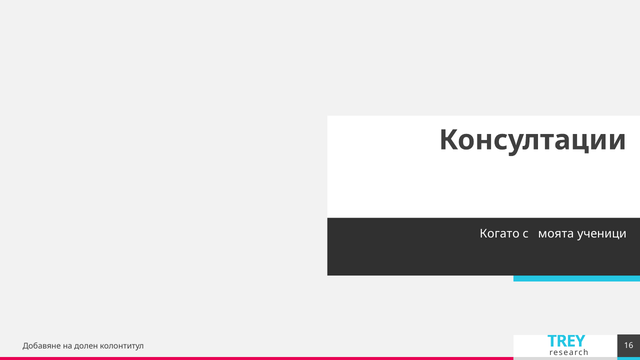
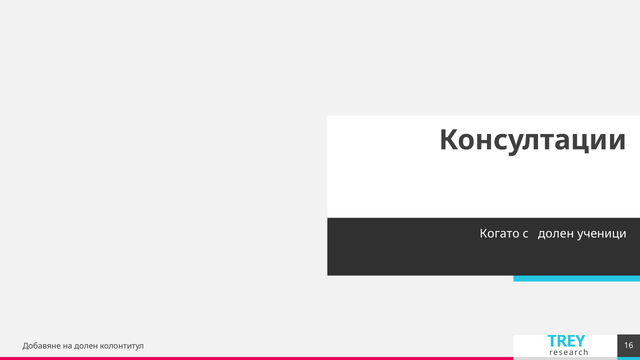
с моята: моята -> долен
